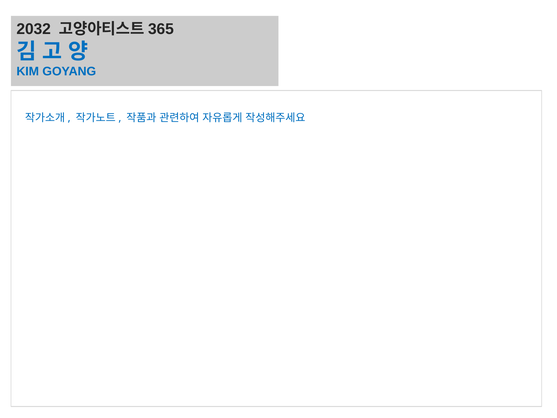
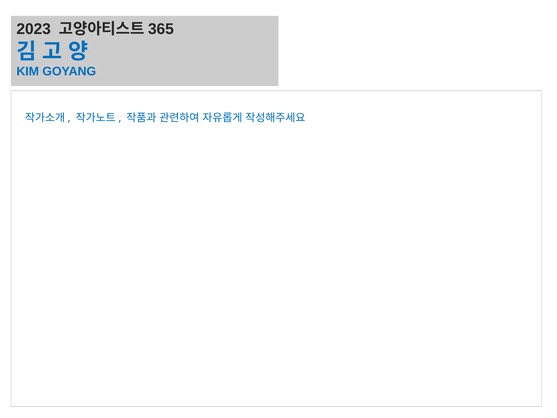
2032: 2032 -> 2023
